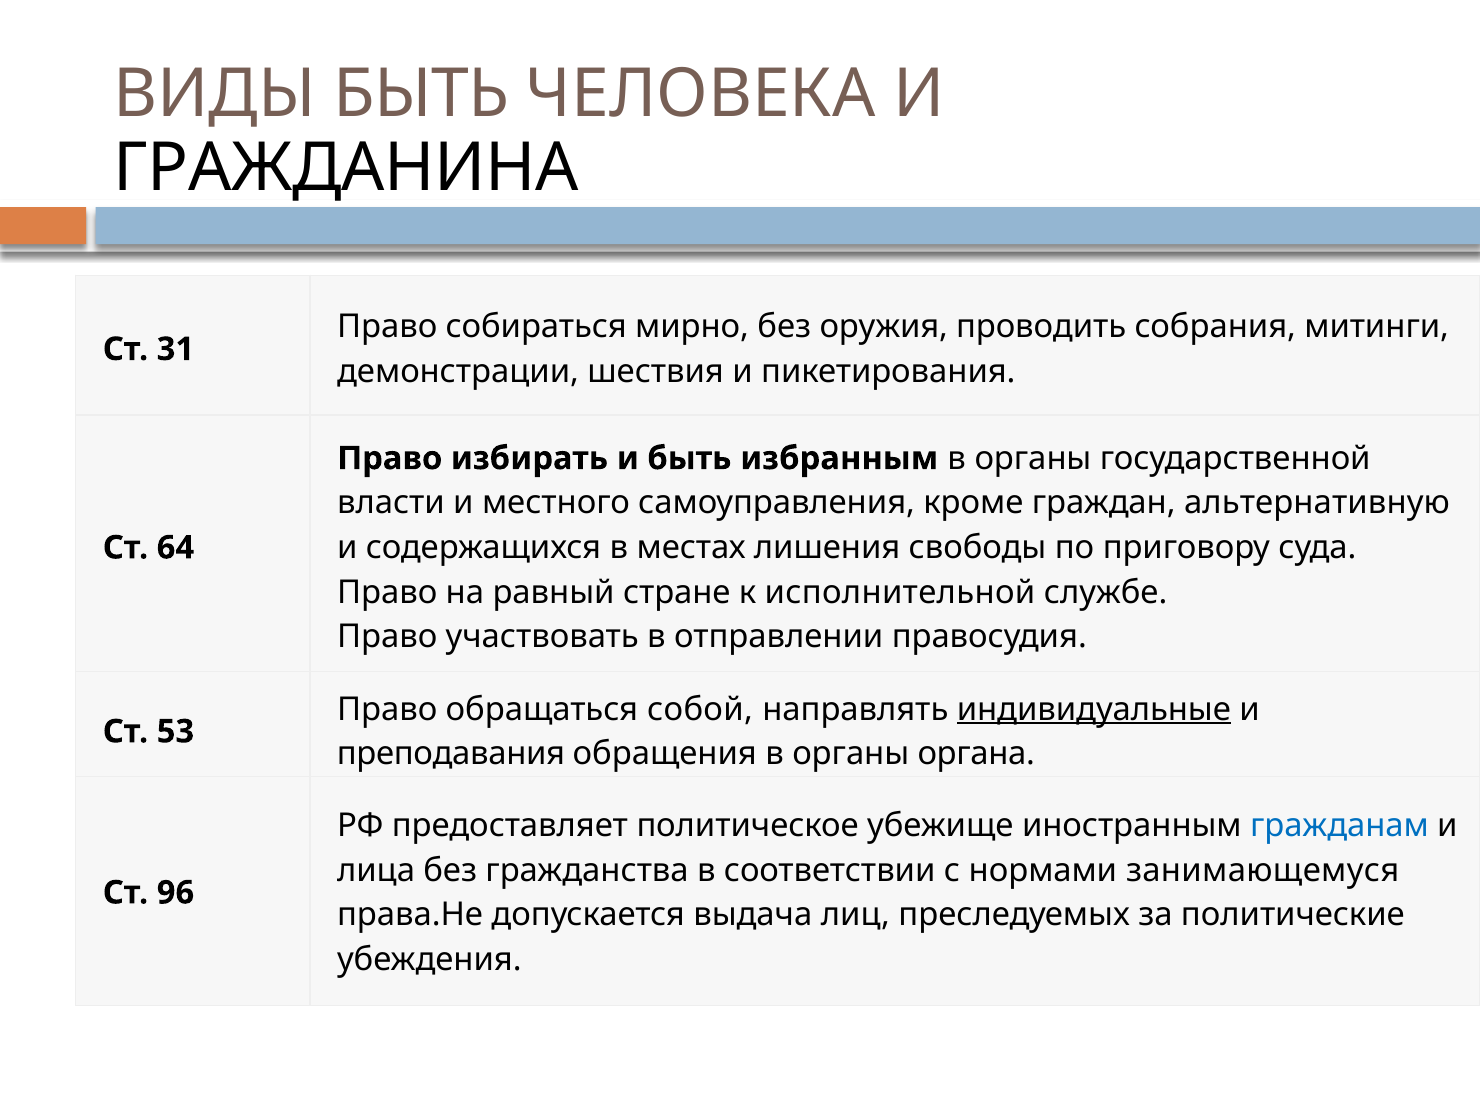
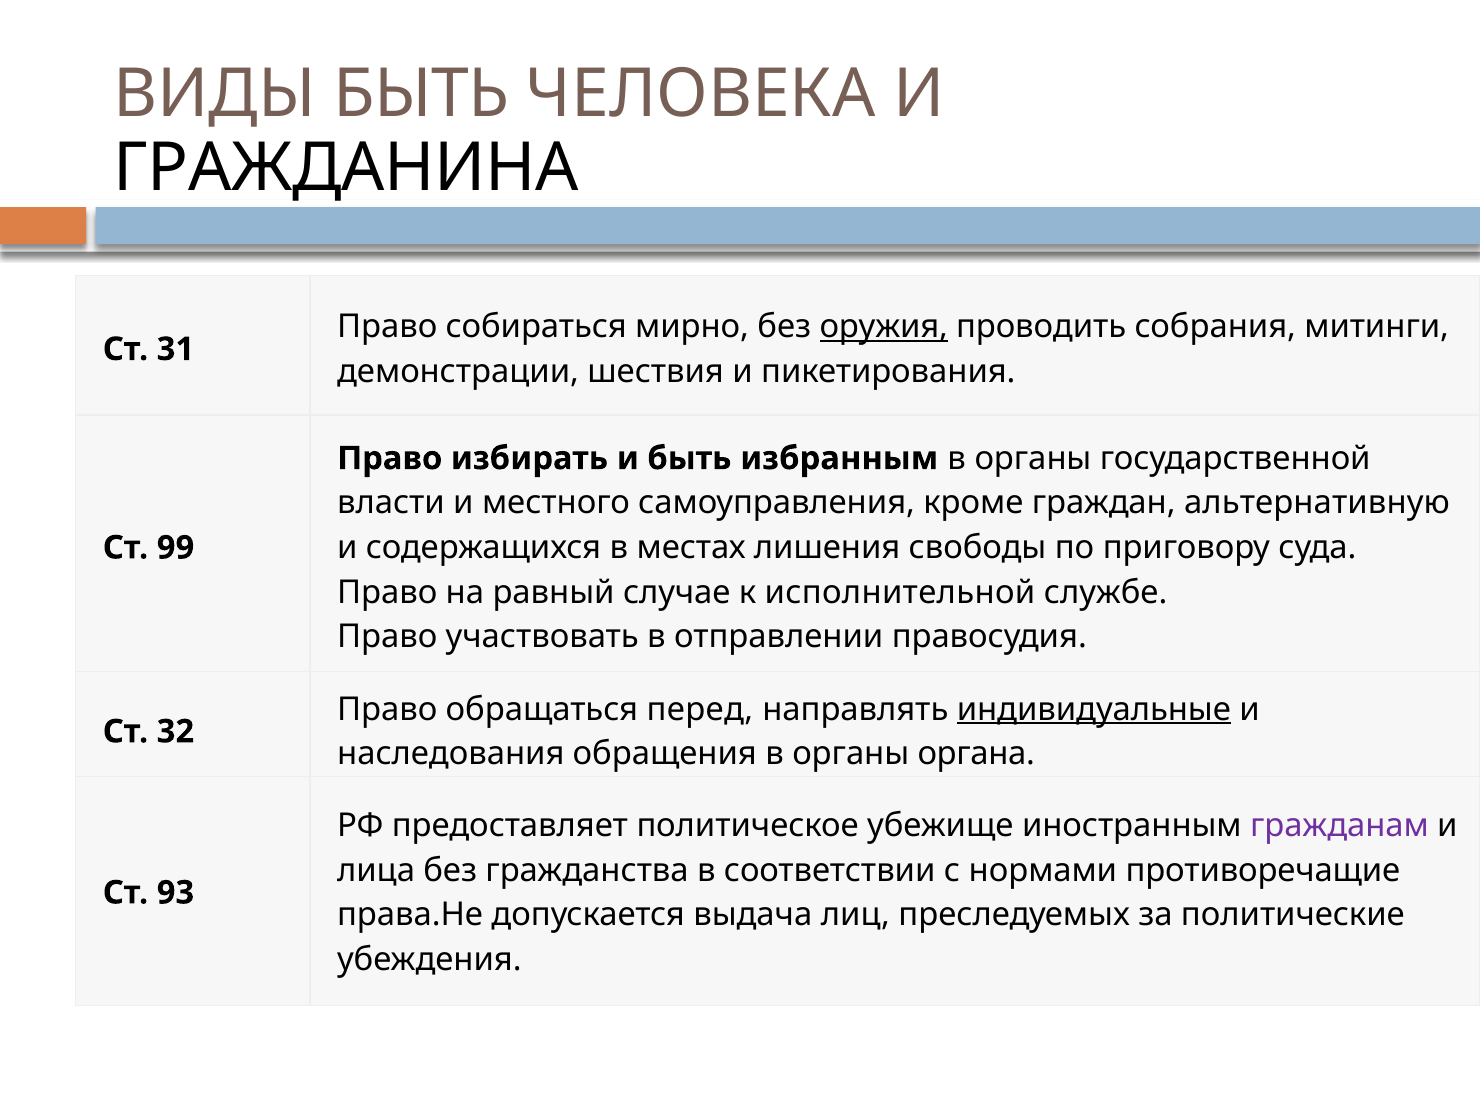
оружия underline: none -> present
64: 64 -> 99
стране: стране -> случае
собой: собой -> перед
53: 53 -> 32
преподавания: преподавания -> наследования
гражданам colour: blue -> purple
занимающемуся: занимающемуся -> противоречащие
96: 96 -> 93
